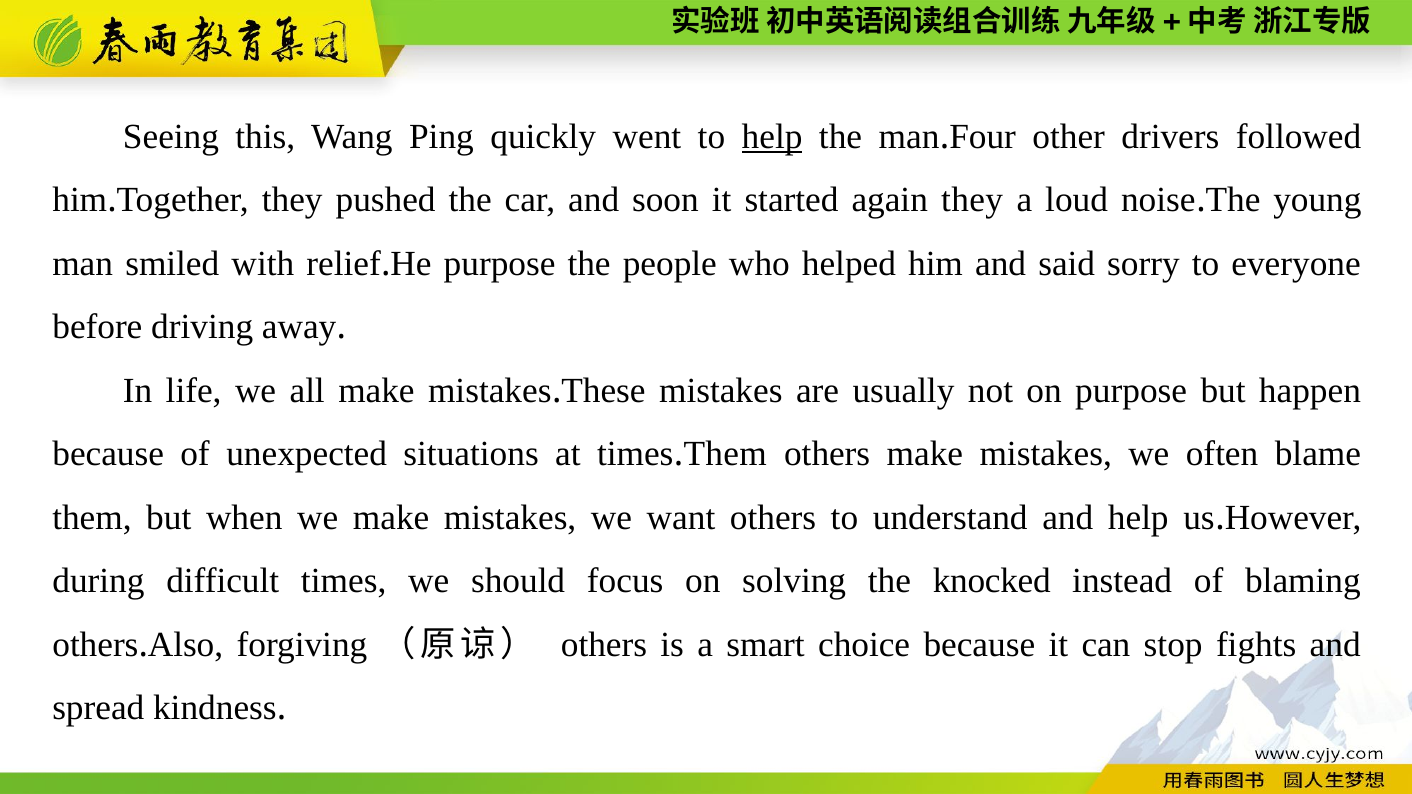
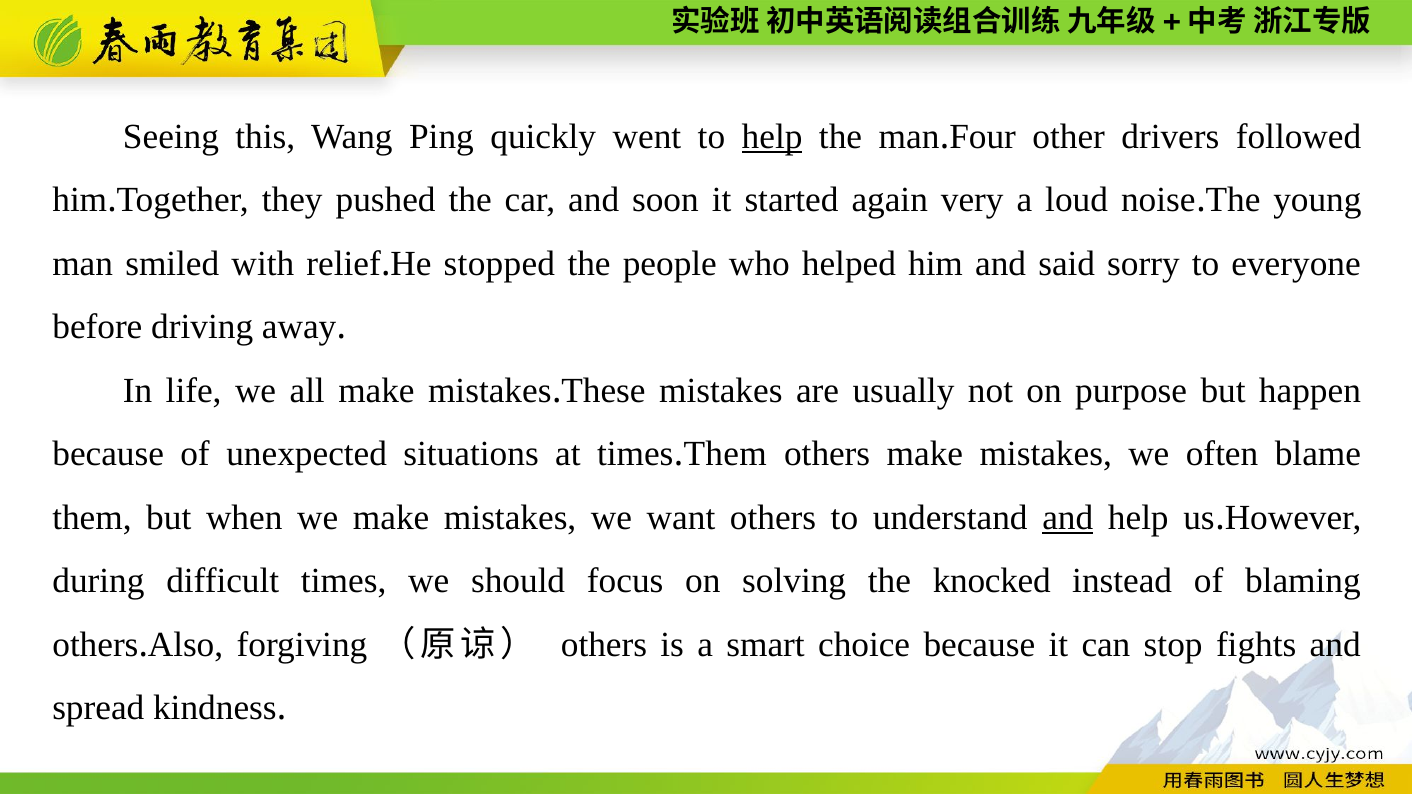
again they: they -> very
purpose at (500, 264): purpose -> stopped
and at (1068, 518) underline: none -> present
